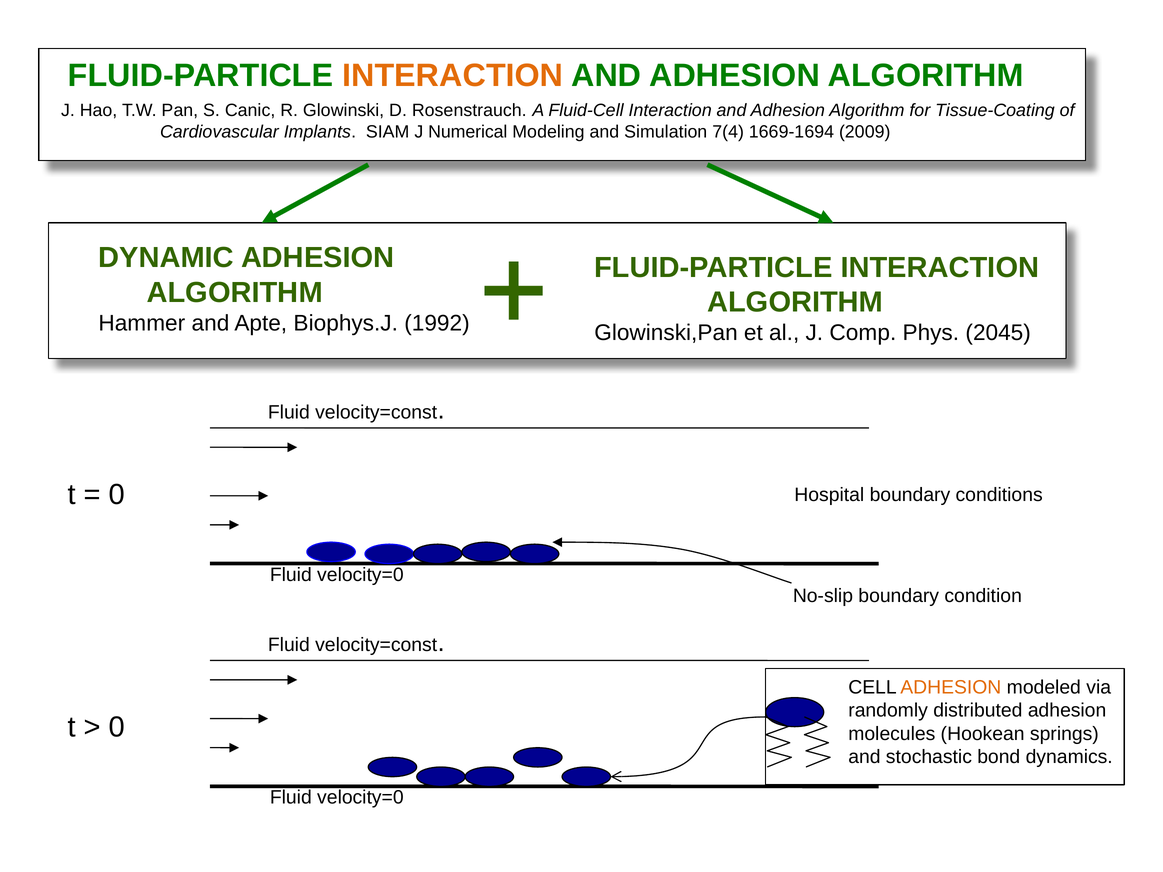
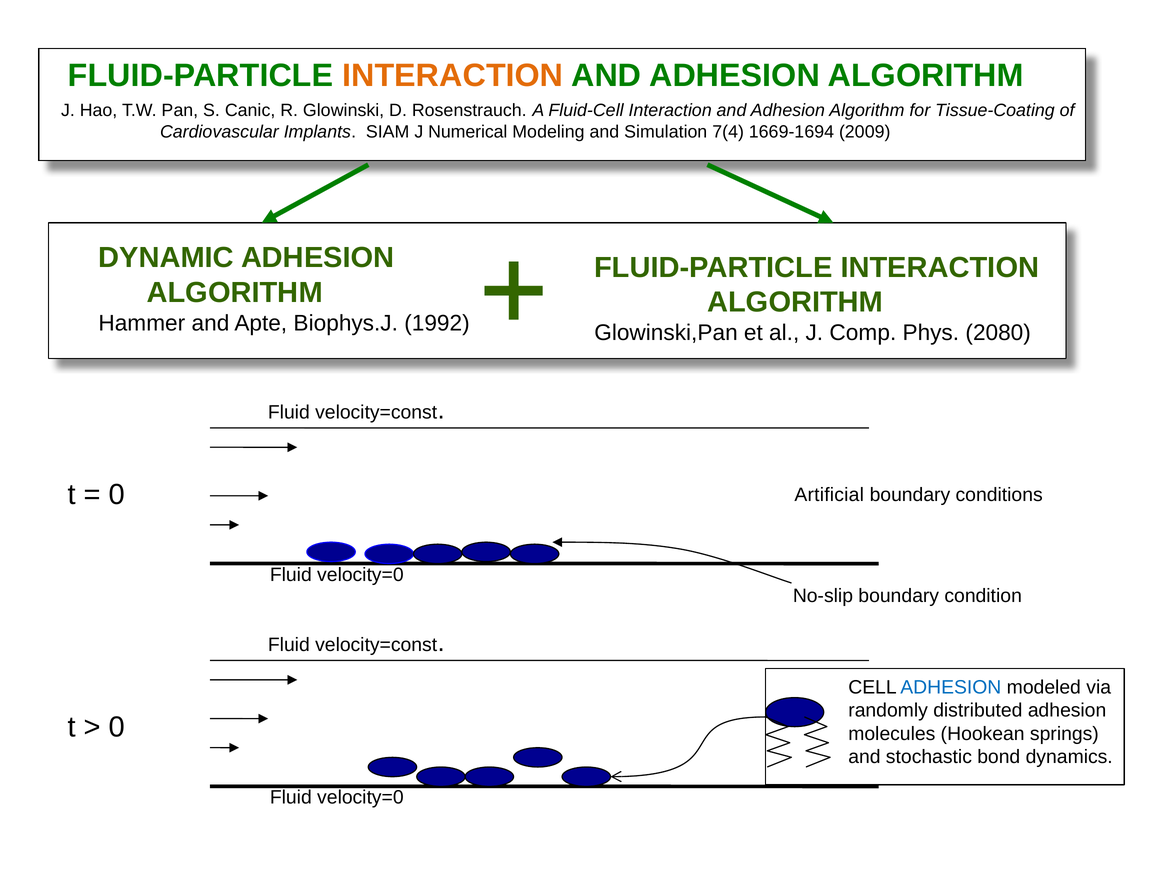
2045: 2045 -> 2080
Hospital: Hospital -> Artificial
ADHESION at (951, 687) colour: orange -> blue
